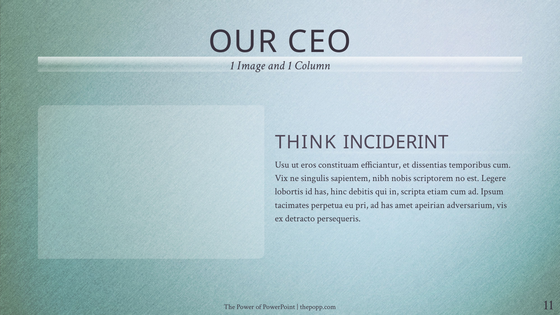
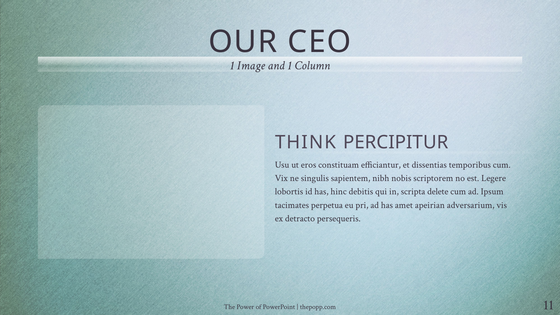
INCIDERINT: INCIDERINT -> PERCIPITUR
etiam: etiam -> delete
